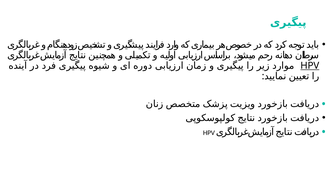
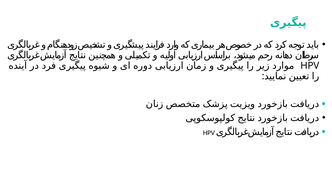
HPV at (310, 66) underline: present -> none
